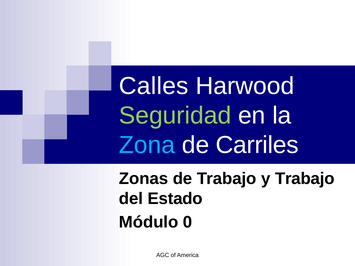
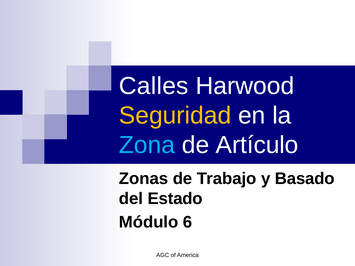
Seguridad colour: light green -> yellow
Carriles: Carriles -> Artículo
y Trabajo: Trabajo -> Basado
0: 0 -> 6
